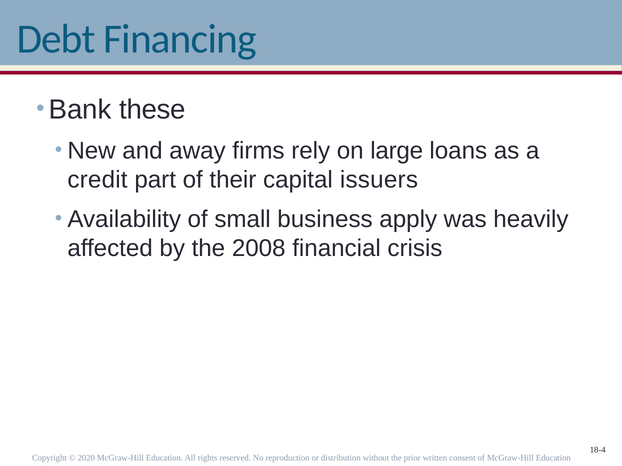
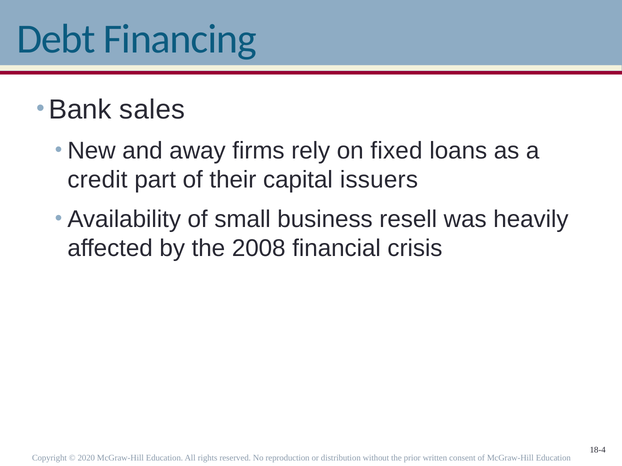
these: these -> sales
large: large -> fixed
apply: apply -> resell
